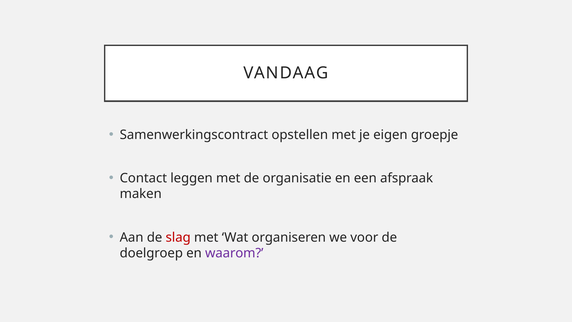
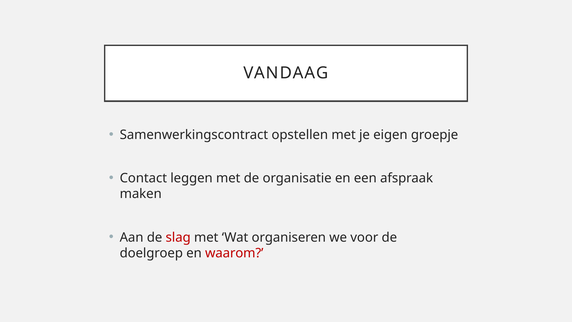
waarom colour: purple -> red
